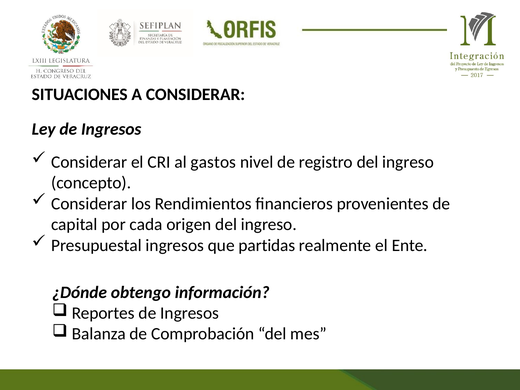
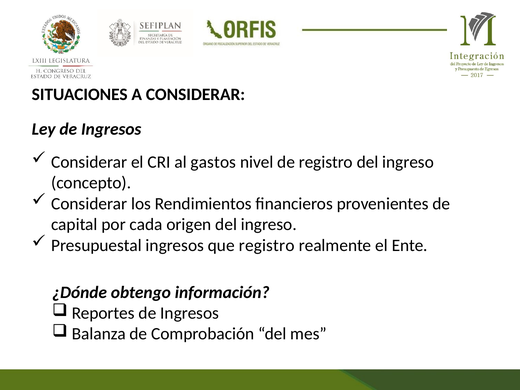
que partidas: partidas -> registro
